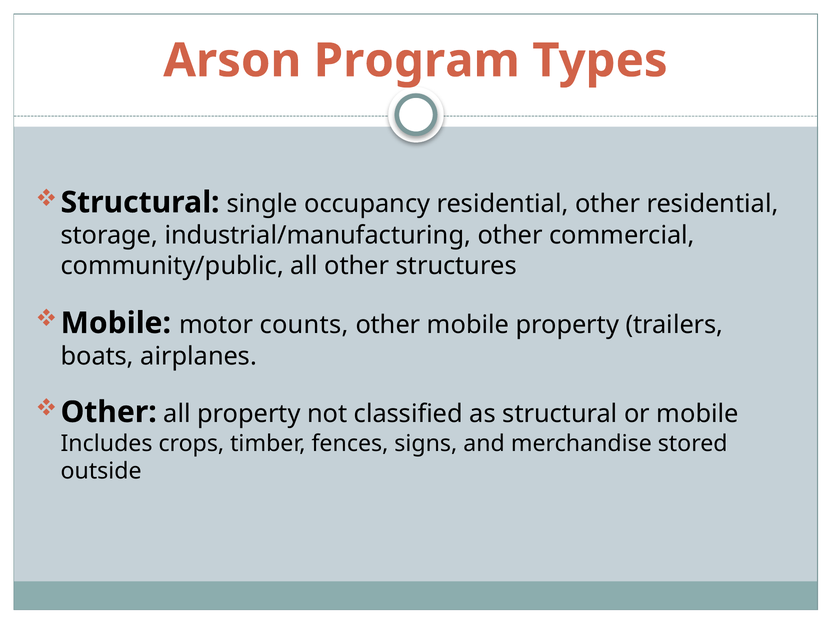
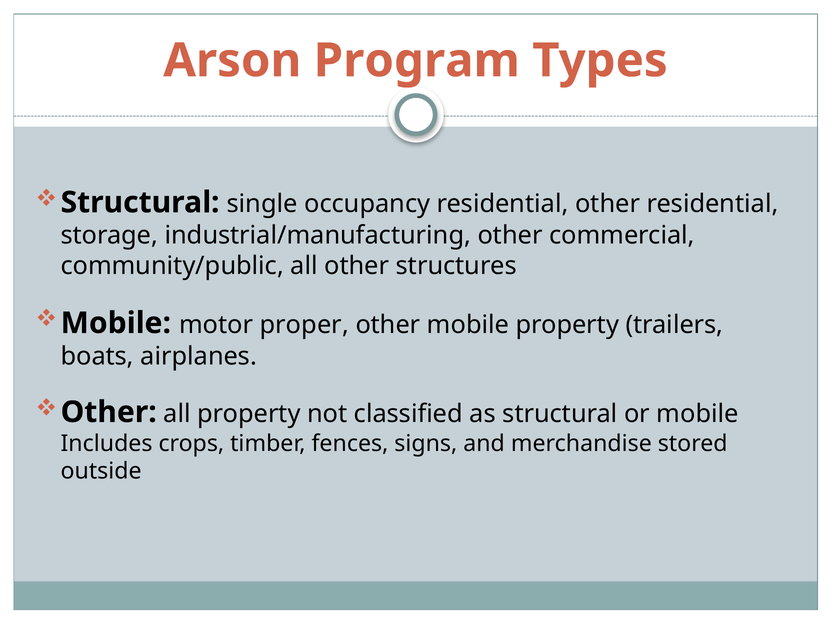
counts: counts -> proper
